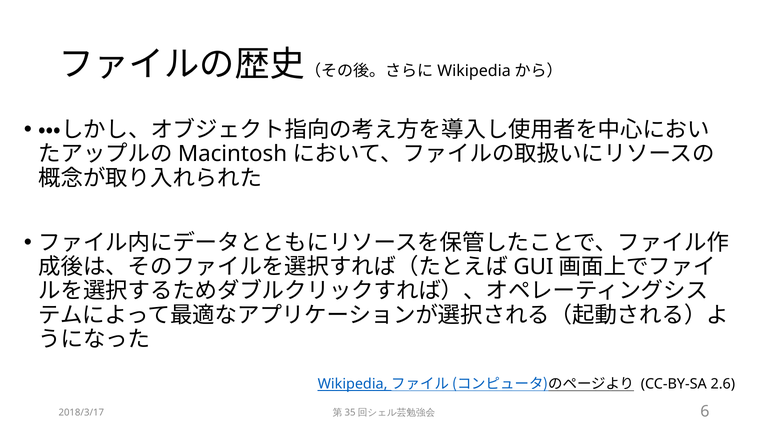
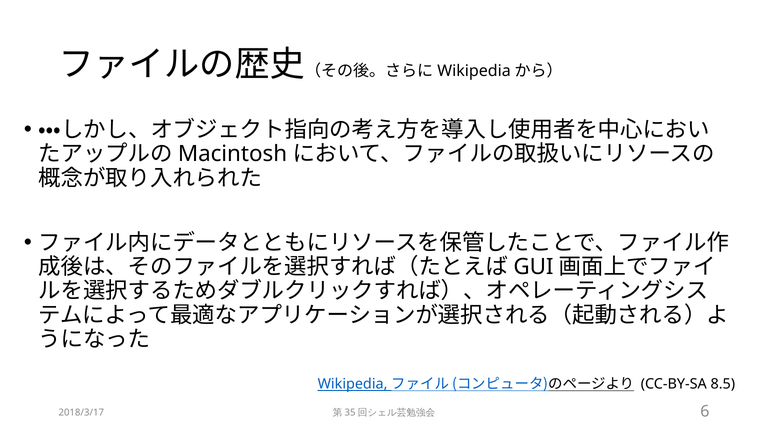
2.6: 2.6 -> 8.5
